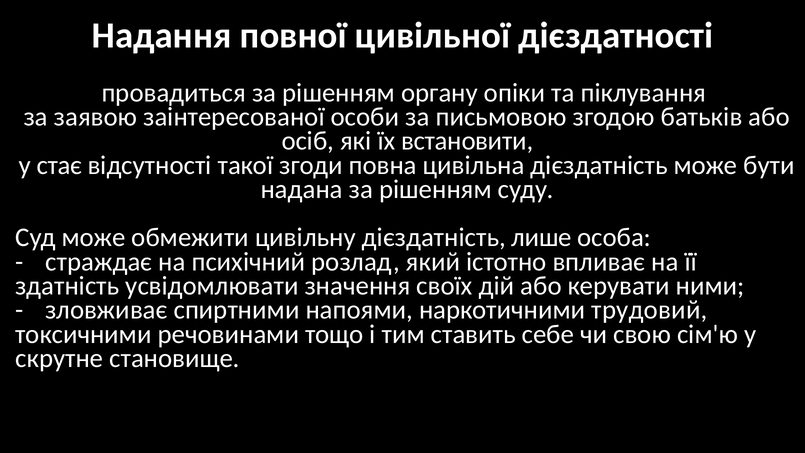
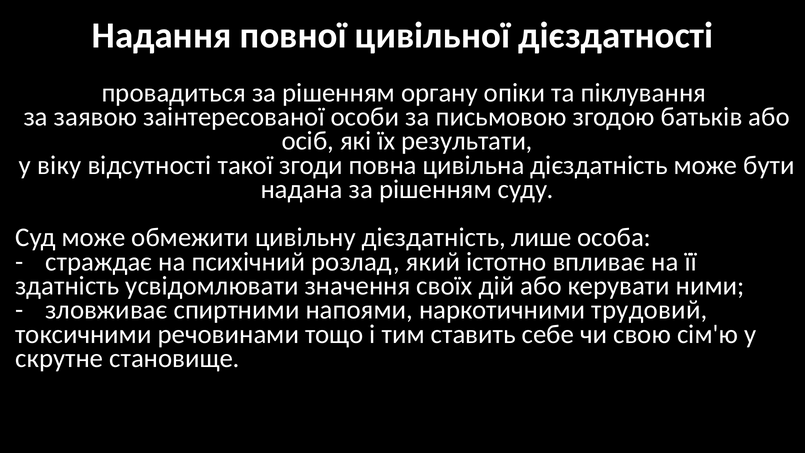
встановити: встановити -> результати
стає: стає -> віку
